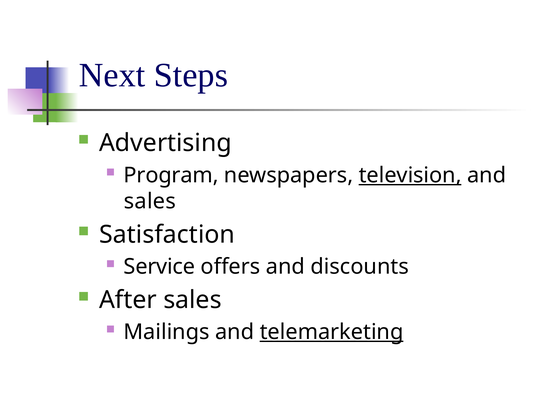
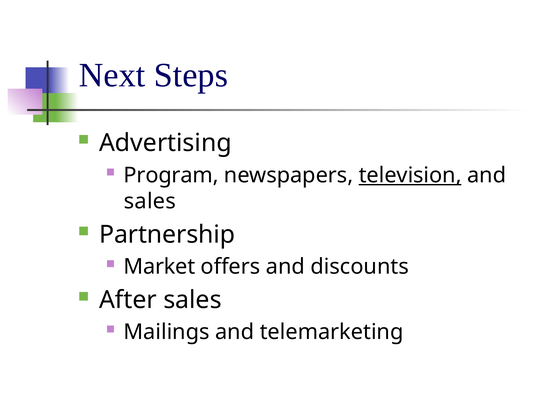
Satisfaction: Satisfaction -> Partnership
Service: Service -> Market
telemarketing underline: present -> none
